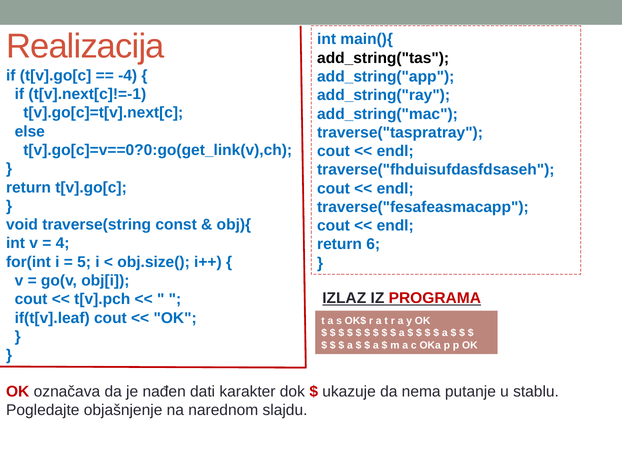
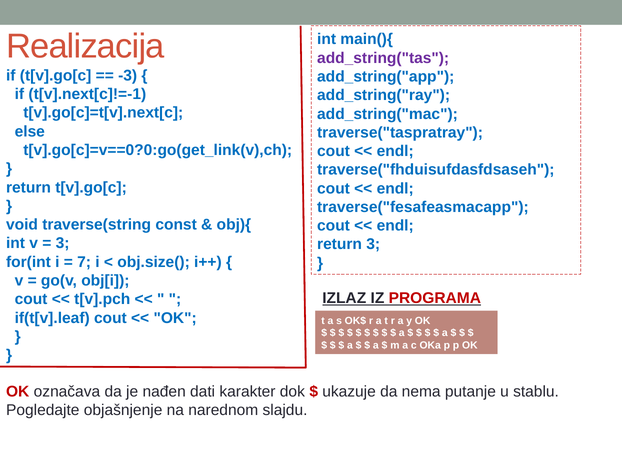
add_string("tas colour: black -> purple
-4: -4 -> -3
4 at (63, 244): 4 -> 3
return 6: 6 -> 3
5: 5 -> 7
